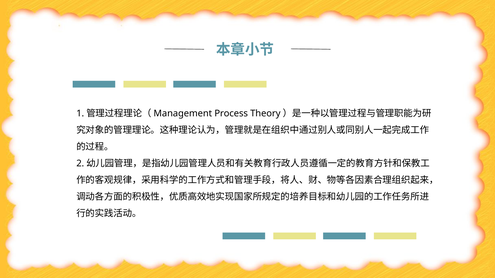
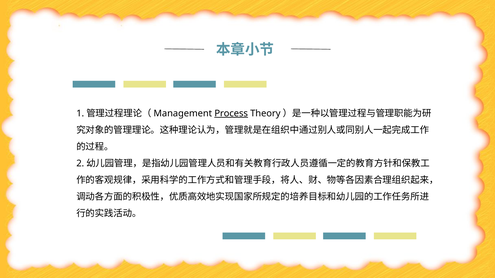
Process underline: none -> present
